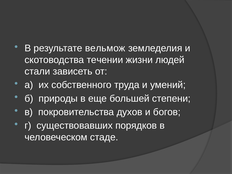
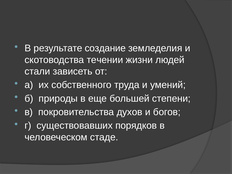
вельмож: вельмож -> создание
